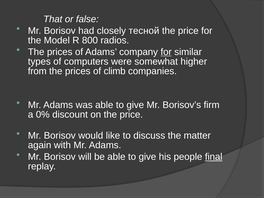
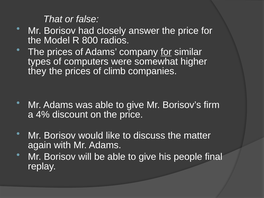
тесной: тесной -> answer
from: from -> they
0%: 0% -> 4%
final underline: present -> none
